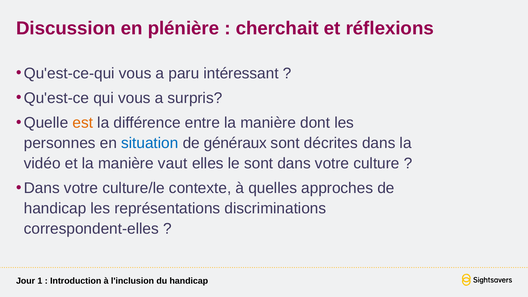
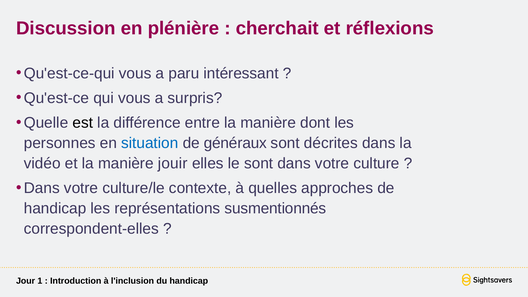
est colour: orange -> black
vaut: vaut -> jouir
discriminations: discriminations -> susmentionnés
